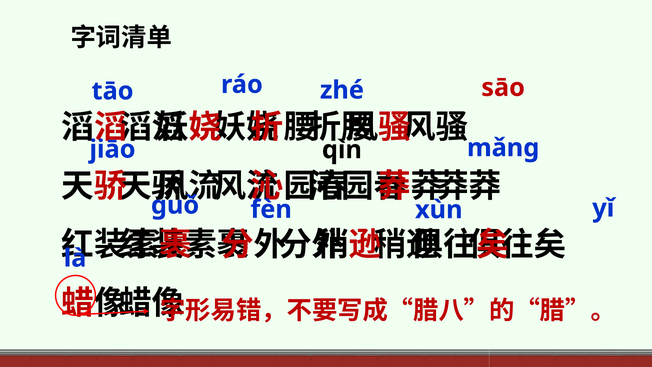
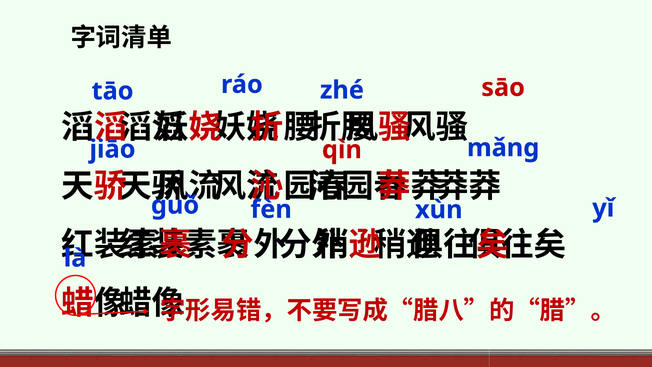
qìn colour: black -> red
